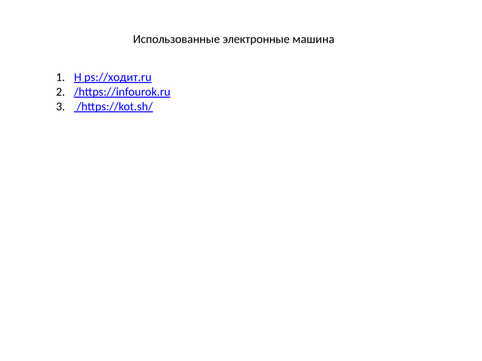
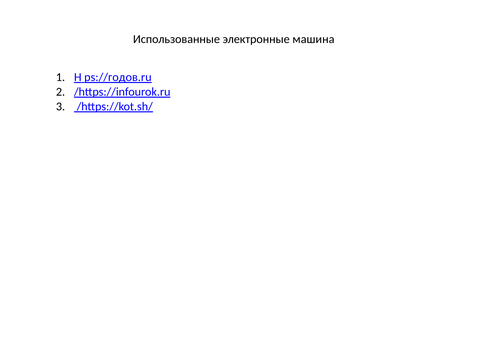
ps://ходит.ru: ps://ходит.ru -> ps://годов.ru
